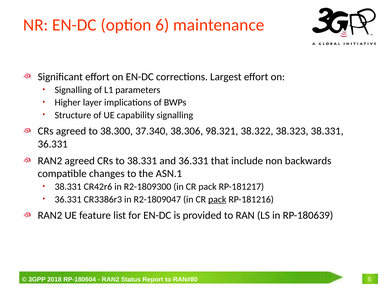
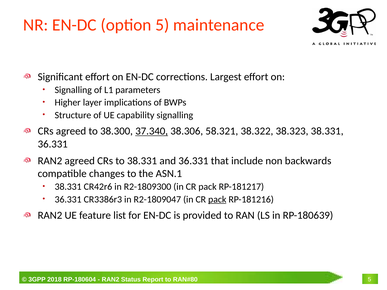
option 6: 6 -> 5
37.340 underline: none -> present
98.321: 98.321 -> 58.321
